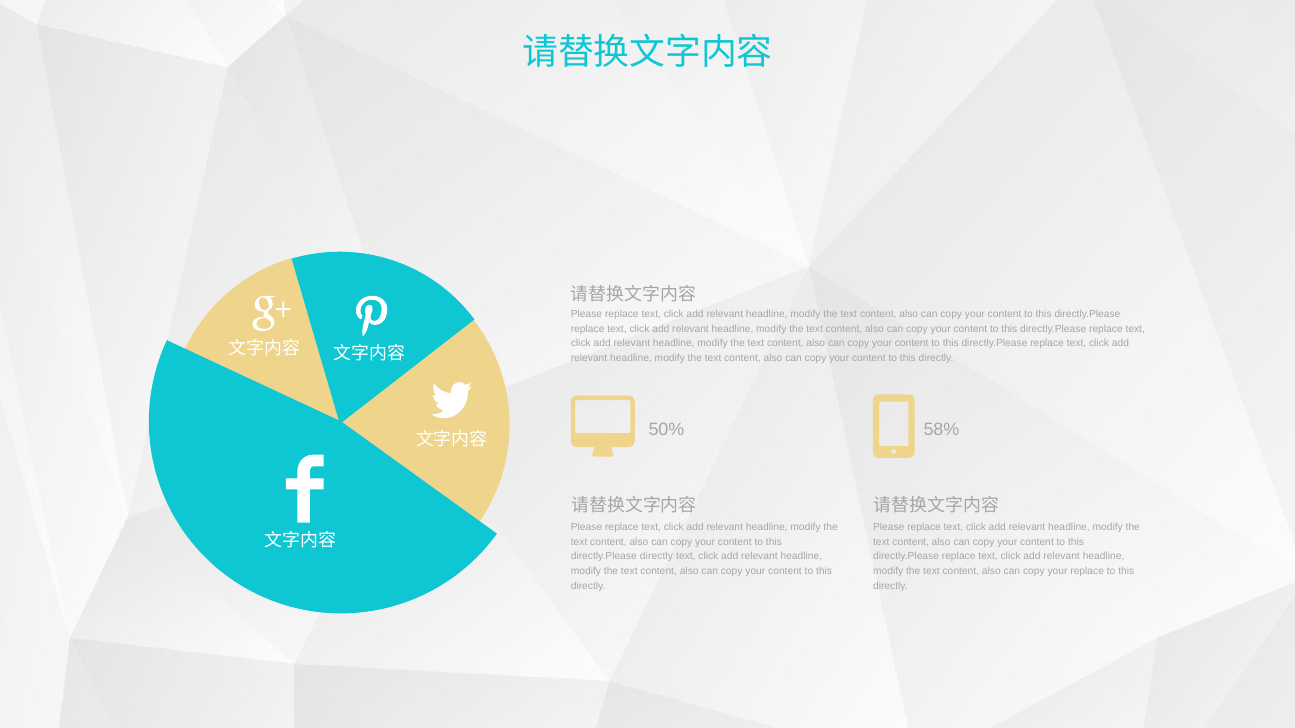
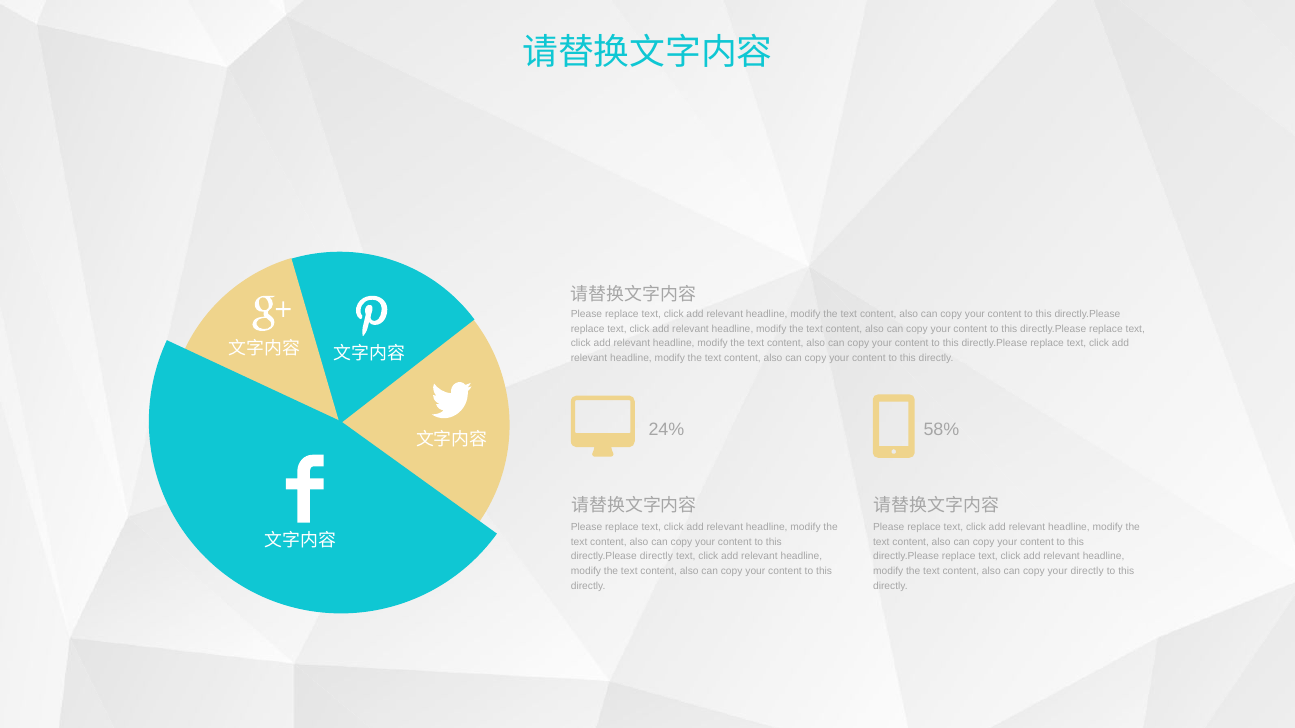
50%: 50% -> 24%
your replace: replace -> directly
